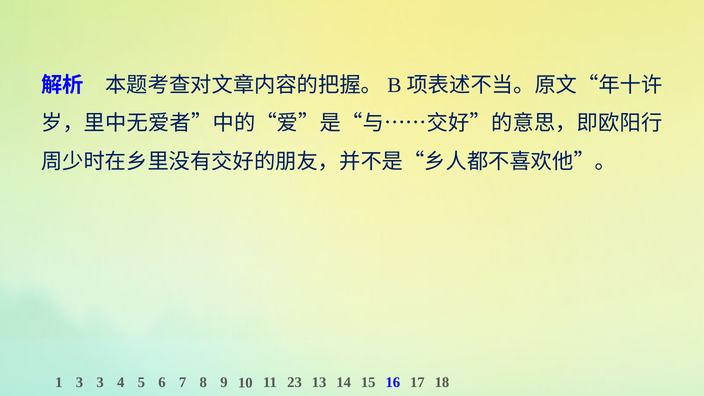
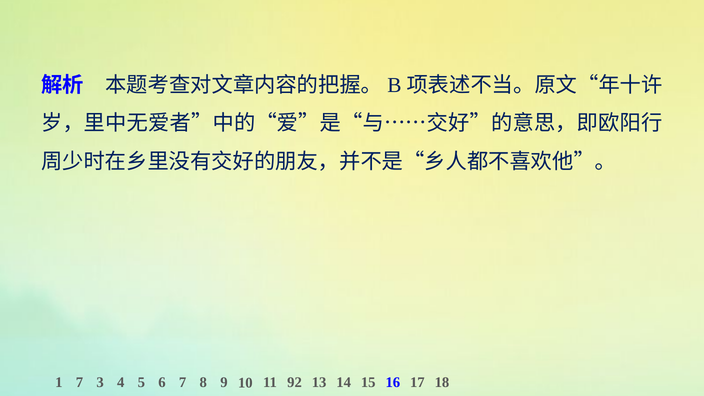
1 3: 3 -> 7
23: 23 -> 92
